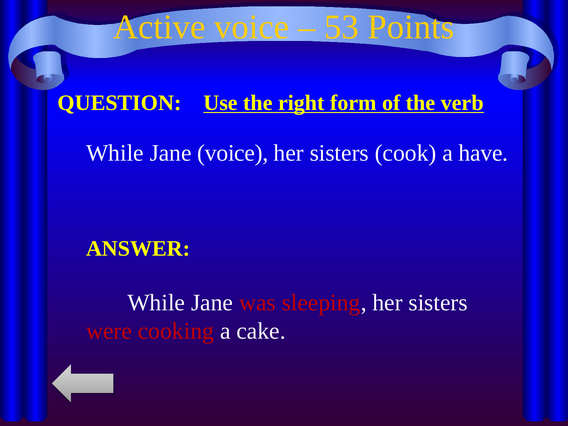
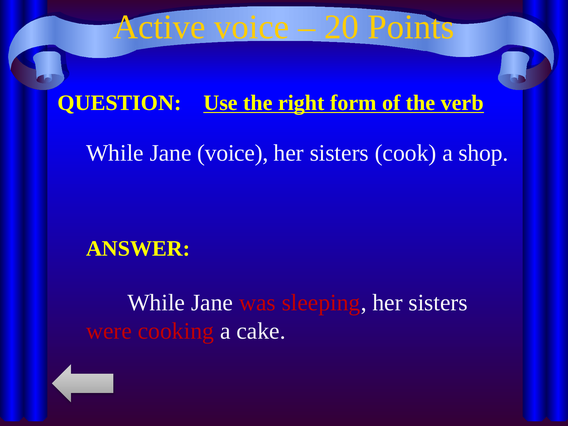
53: 53 -> 20
have: have -> shop
